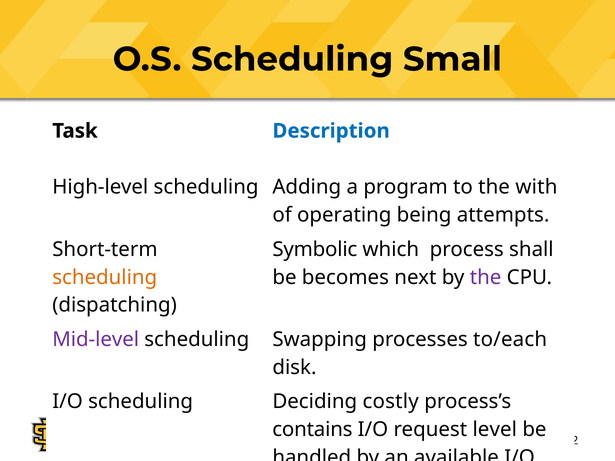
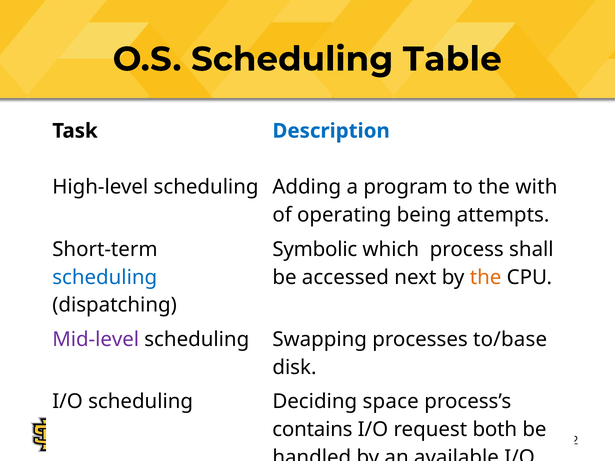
Small: Small -> Table
scheduling at (105, 277) colour: orange -> blue
becomes: becomes -> accessed
the at (486, 277) colour: purple -> orange
to/each: to/each -> to/base
costly: costly -> space
level: level -> both
